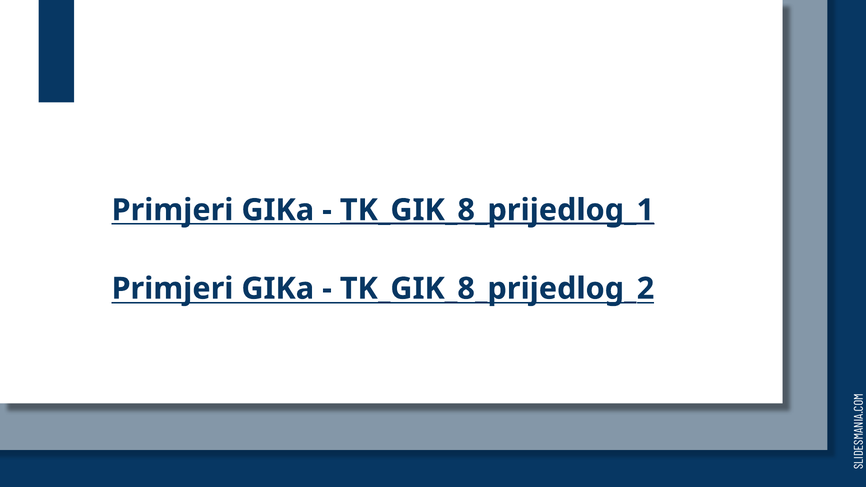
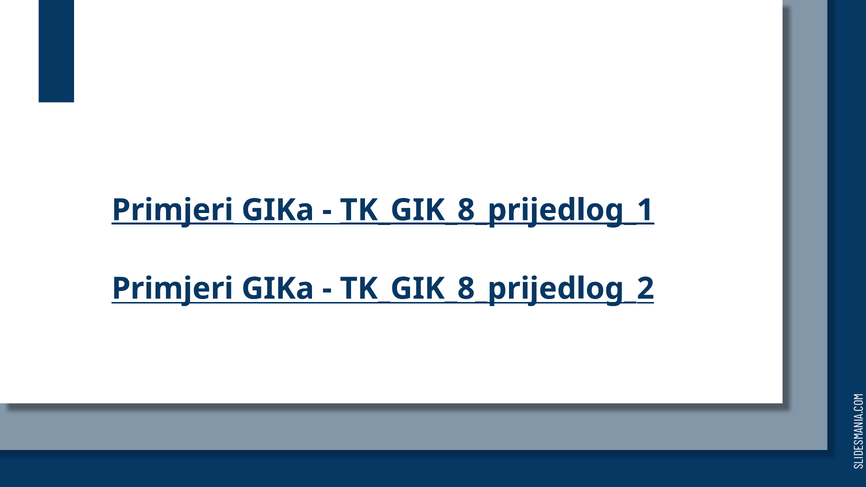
Primjeri at (172, 210) underline: none -> present
